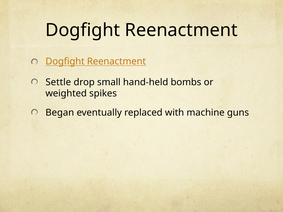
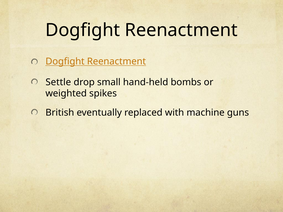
Began: Began -> British
